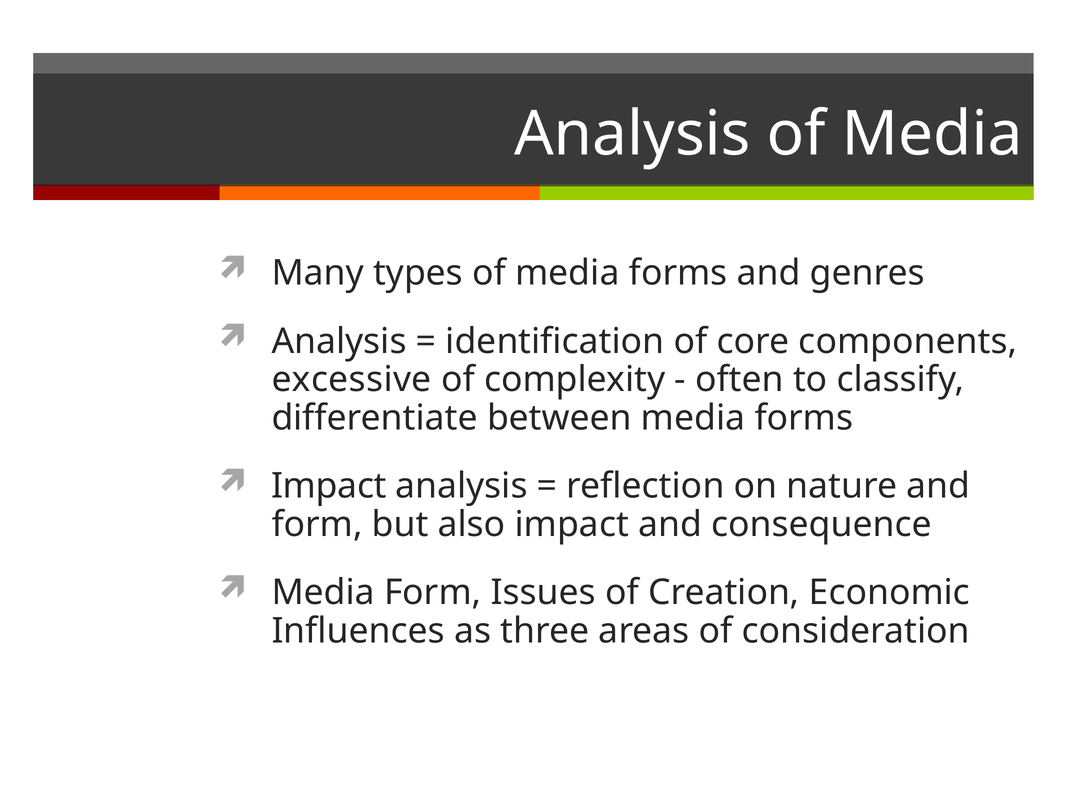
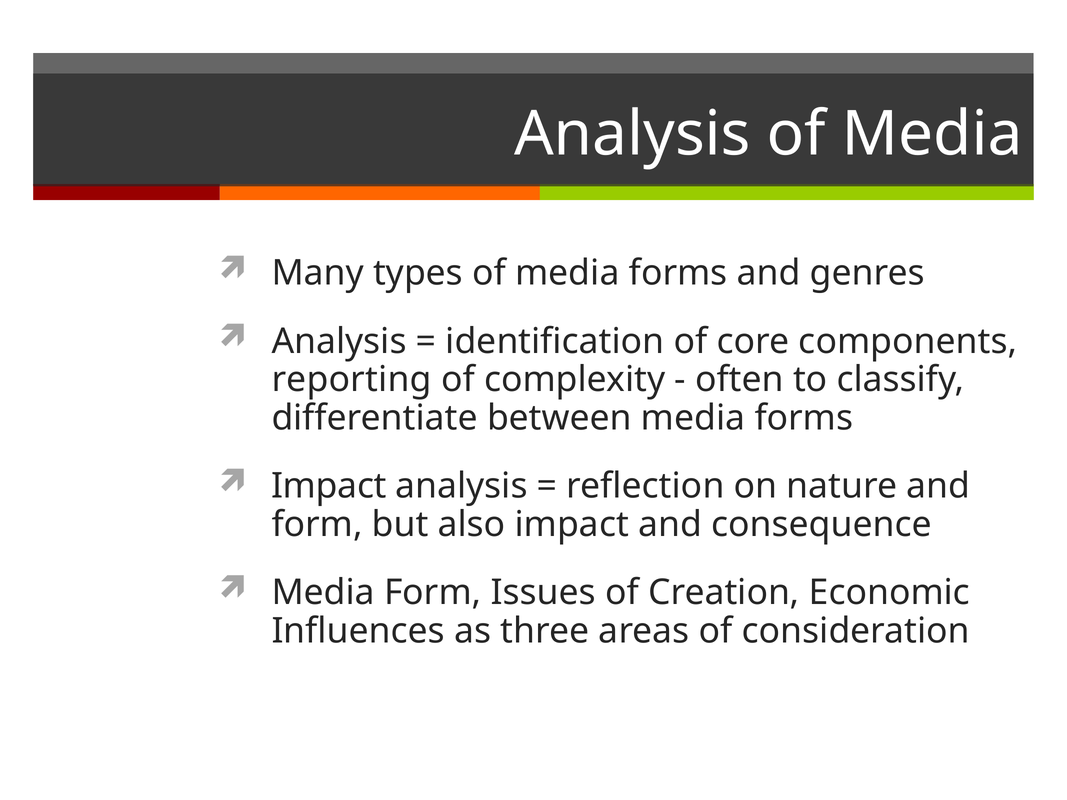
excessive: excessive -> reporting
